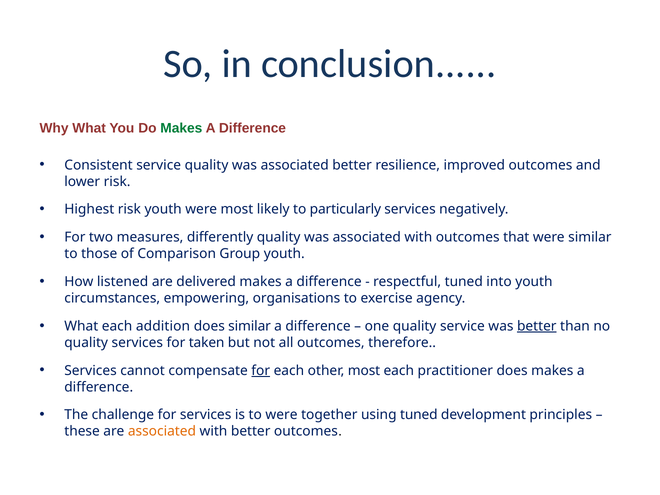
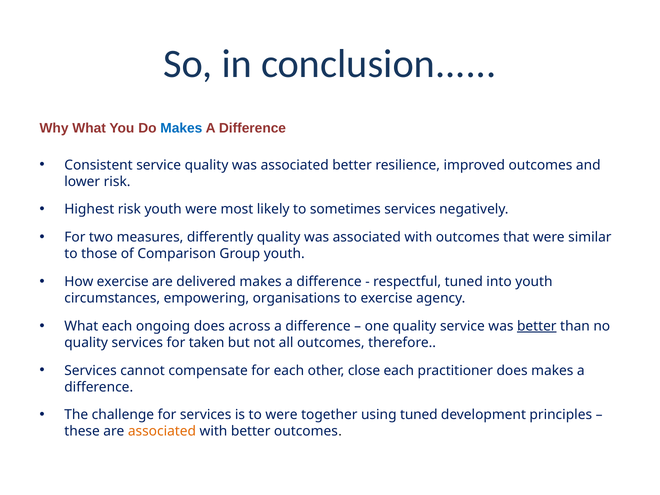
Makes at (181, 128) colour: green -> blue
particularly: particularly -> sometimes
How listened: listened -> exercise
addition: addition -> ongoing
does similar: similar -> across
for at (261, 370) underline: present -> none
other most: most -> close
